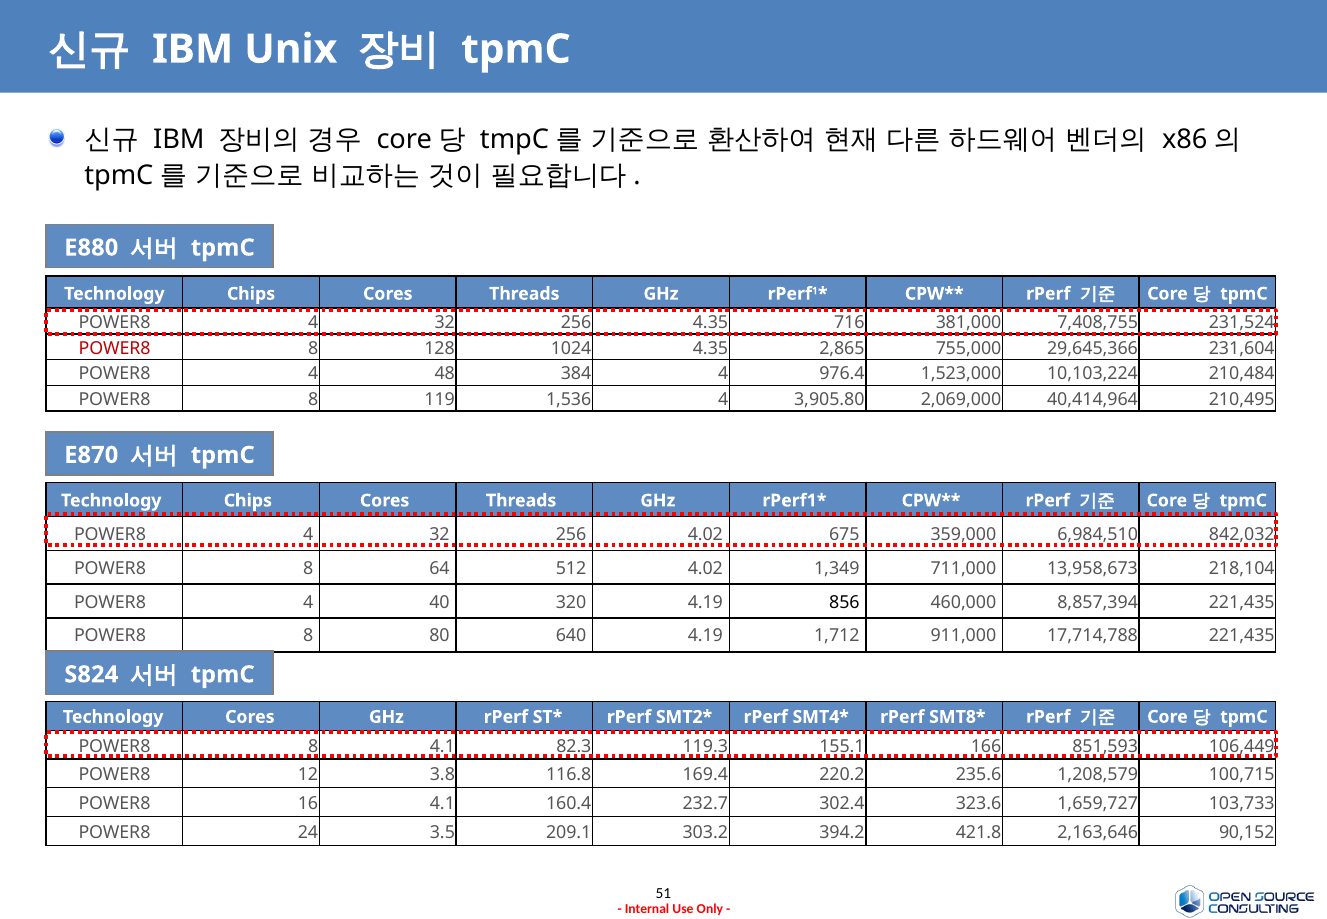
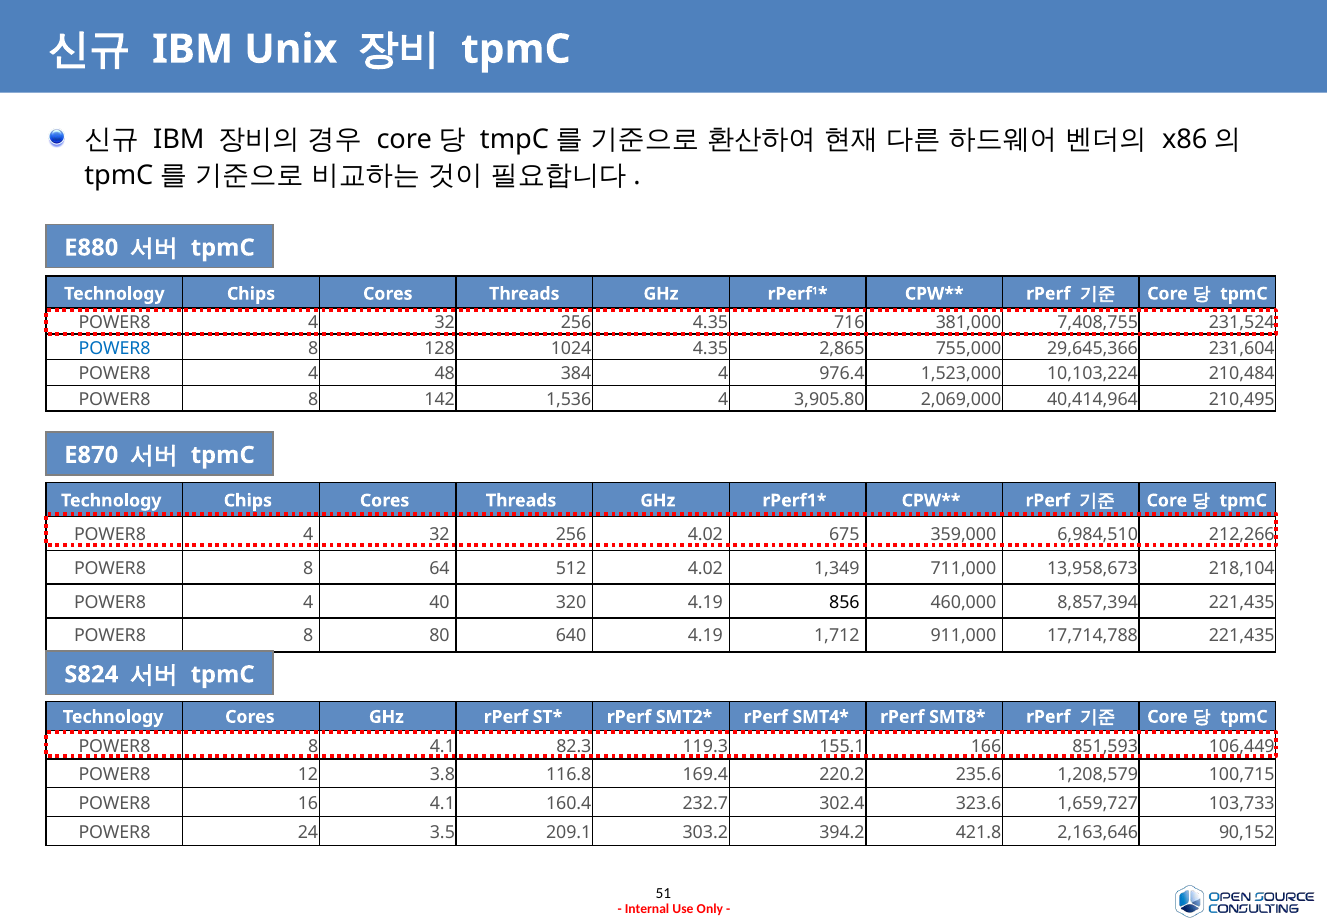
POWER8 at (115, 348) colour: red -> blue
119: 119 -> 142
842,032: 842,032 -> 212,266
